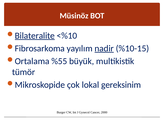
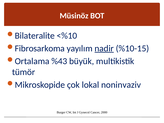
Bilateralite underline: present -> none
%55: %55 -> %43
gereksinim: gereksinim -> noninvaziv
